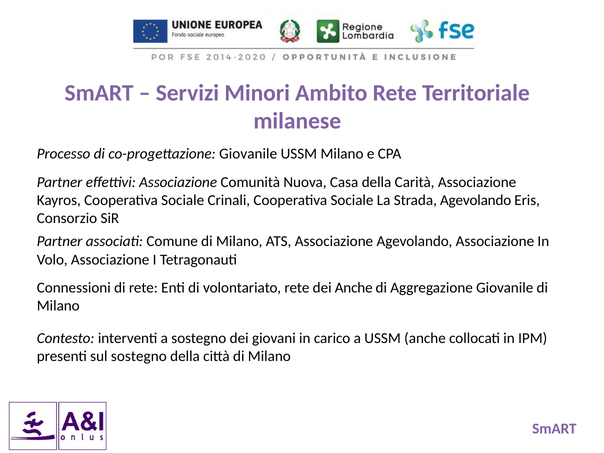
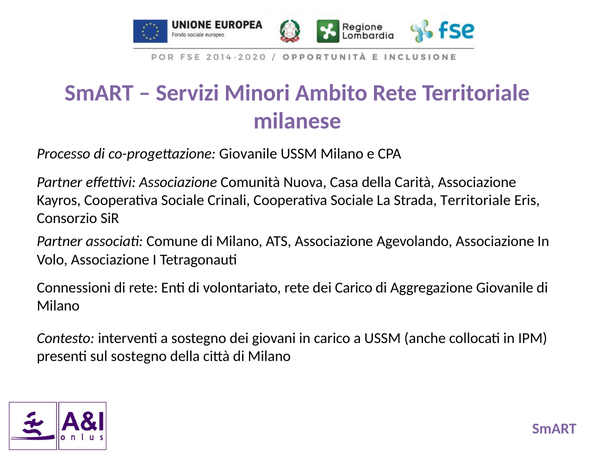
Strada Agevolando: Agevolando -> Territoriale
dei Anche: Anche -> Carico
